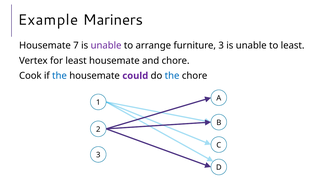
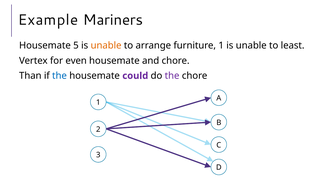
7: 7 -> 5
unable at (106, 46) colour: purple -> orange
furniture 3: 3 -> 1
for least: least -> even
Cook: Cook -> Than
the at (172, 76) colour: blue -> purple
